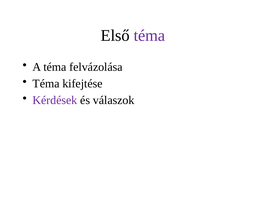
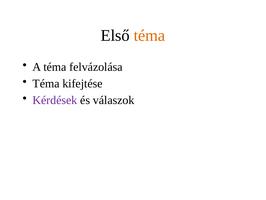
téma at (149, 35) colour: purple -> orange
